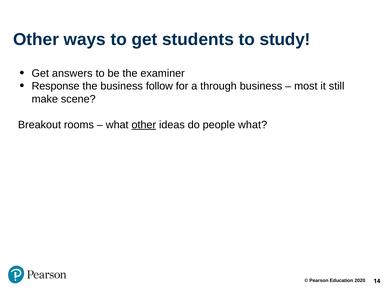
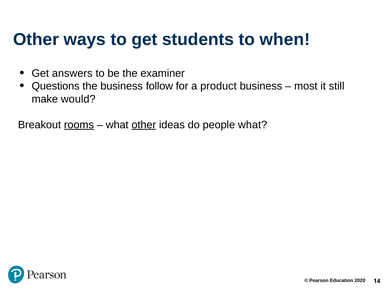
study: study -> when
Response: Response -> Questions
through: through -> product
scene: scene -> would
rooms underline: none -> present
